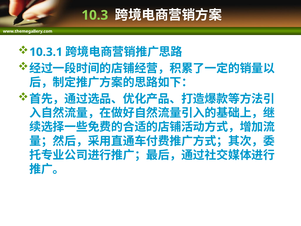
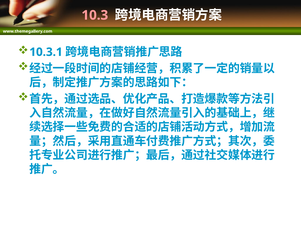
10.3 colour: light green -> pink
